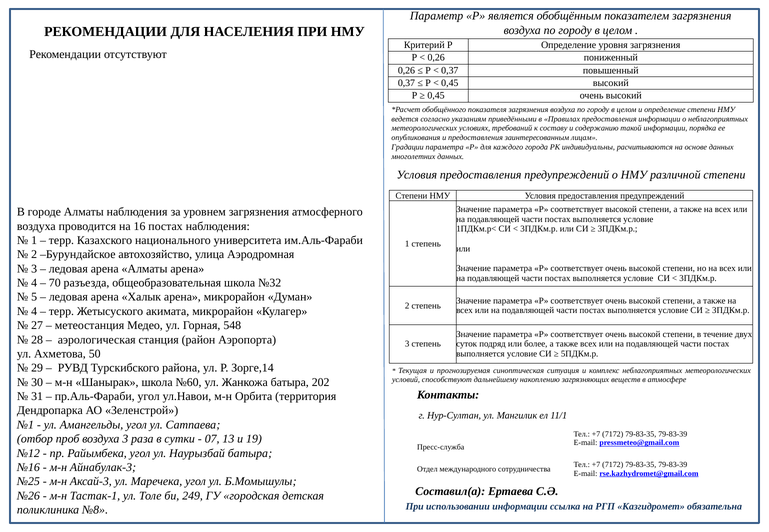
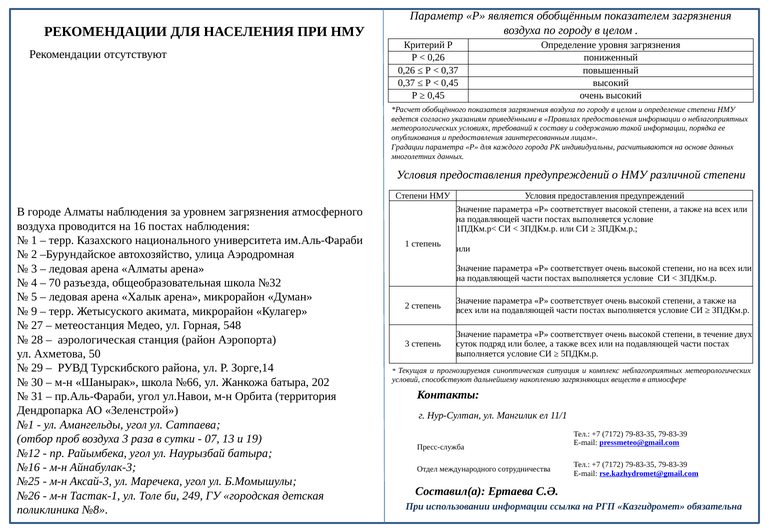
4 at (34, 312): 4 -> 9
№60: №60 -> №66
